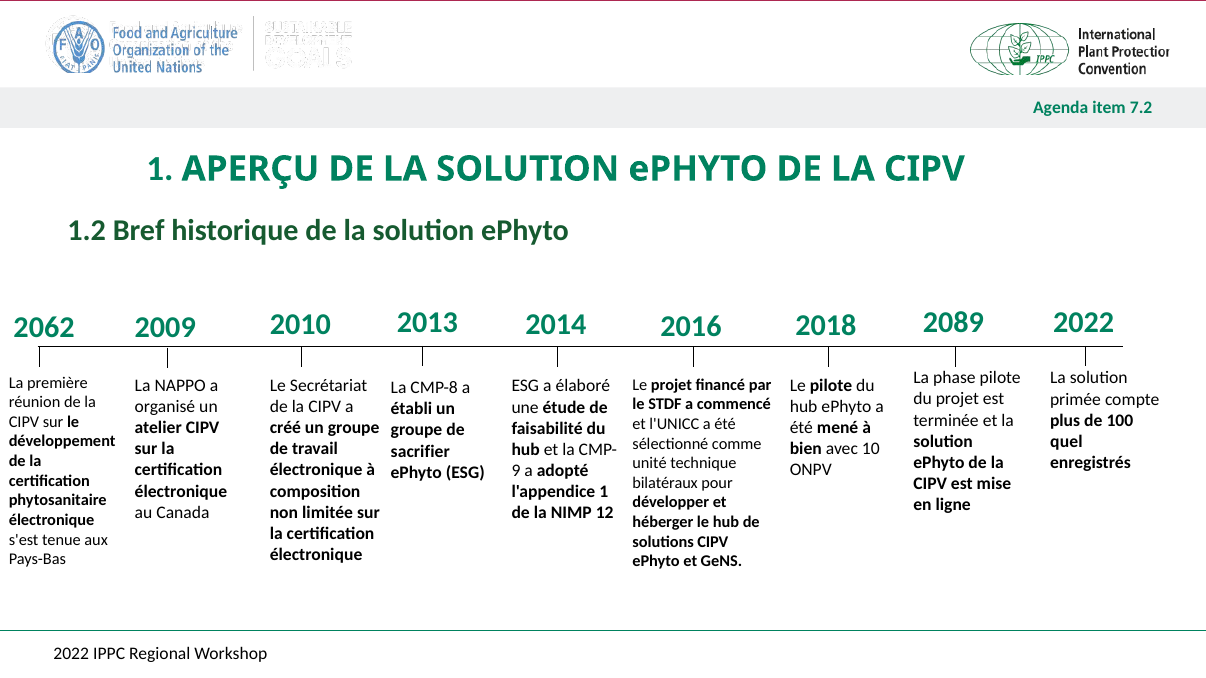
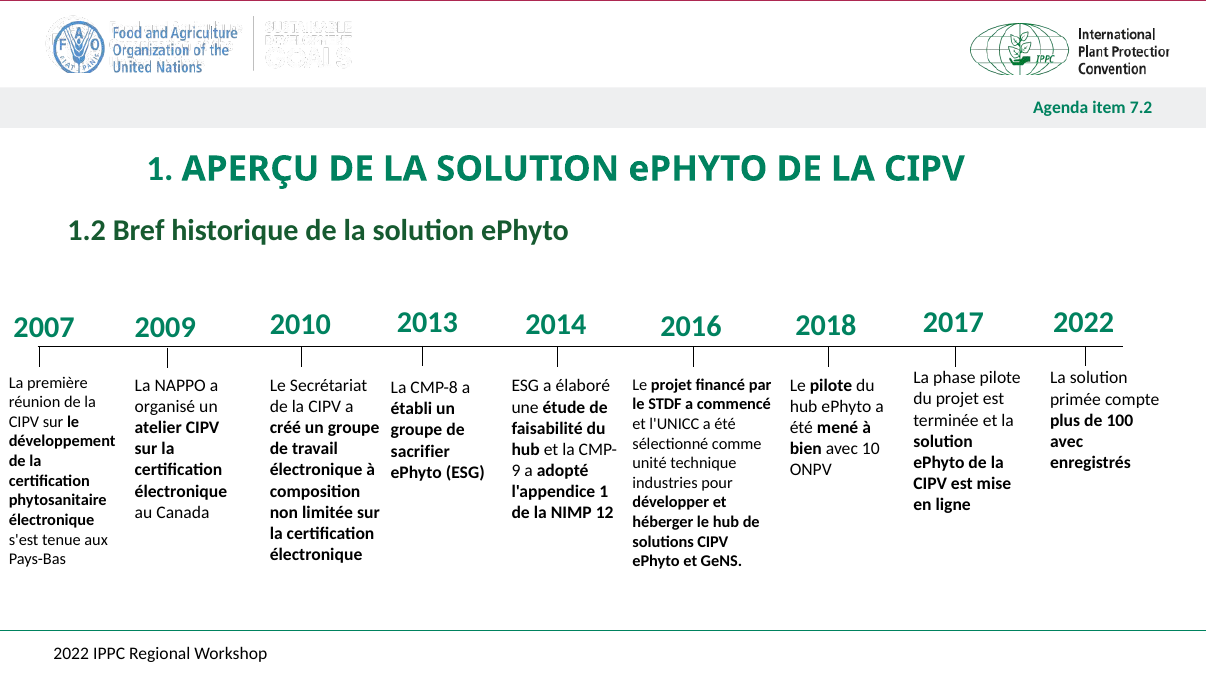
2089: 2089 -> 2017
2062: 2062 -> 2007
quel at (1066, 442): quel -> avec
bilatéraux: bilatéraux -> industries
